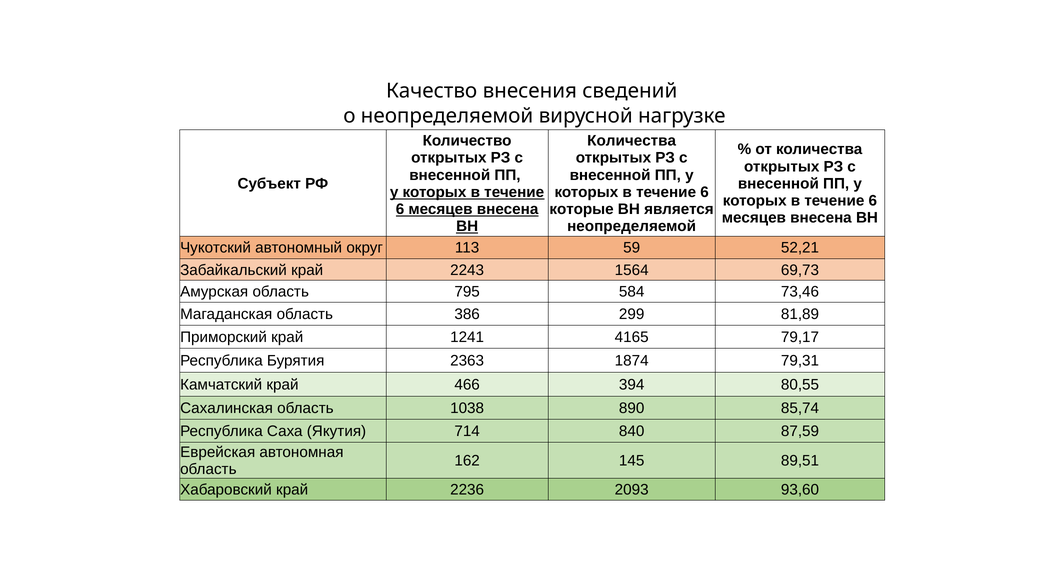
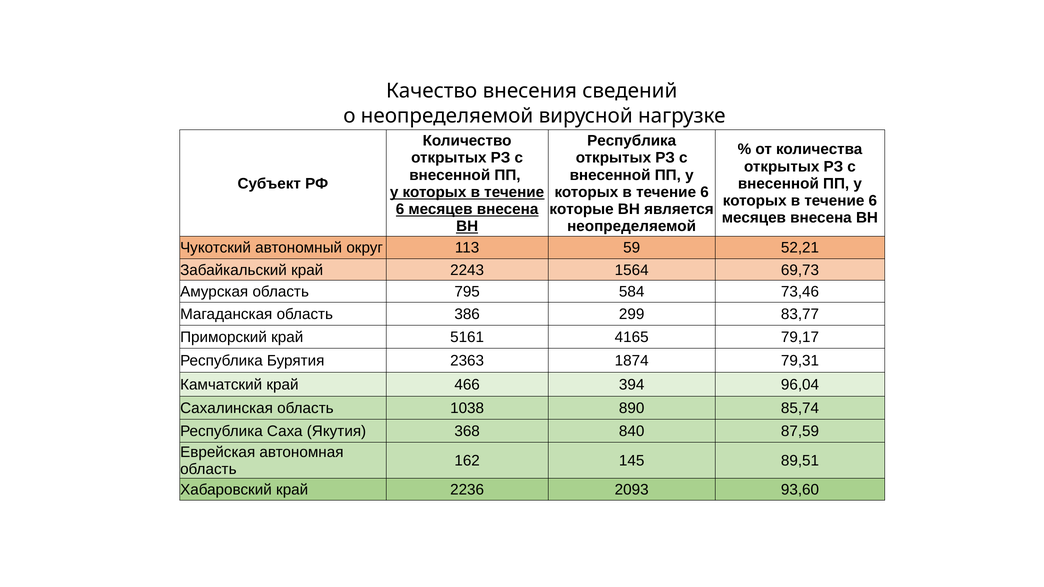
Количества at (632, 141): Количества -> Республика
81,89: 81,89 -> 83,77
1241: 1241 -> 5161
80,55: 80,55 -> 96,04
714: 714 -> 368
